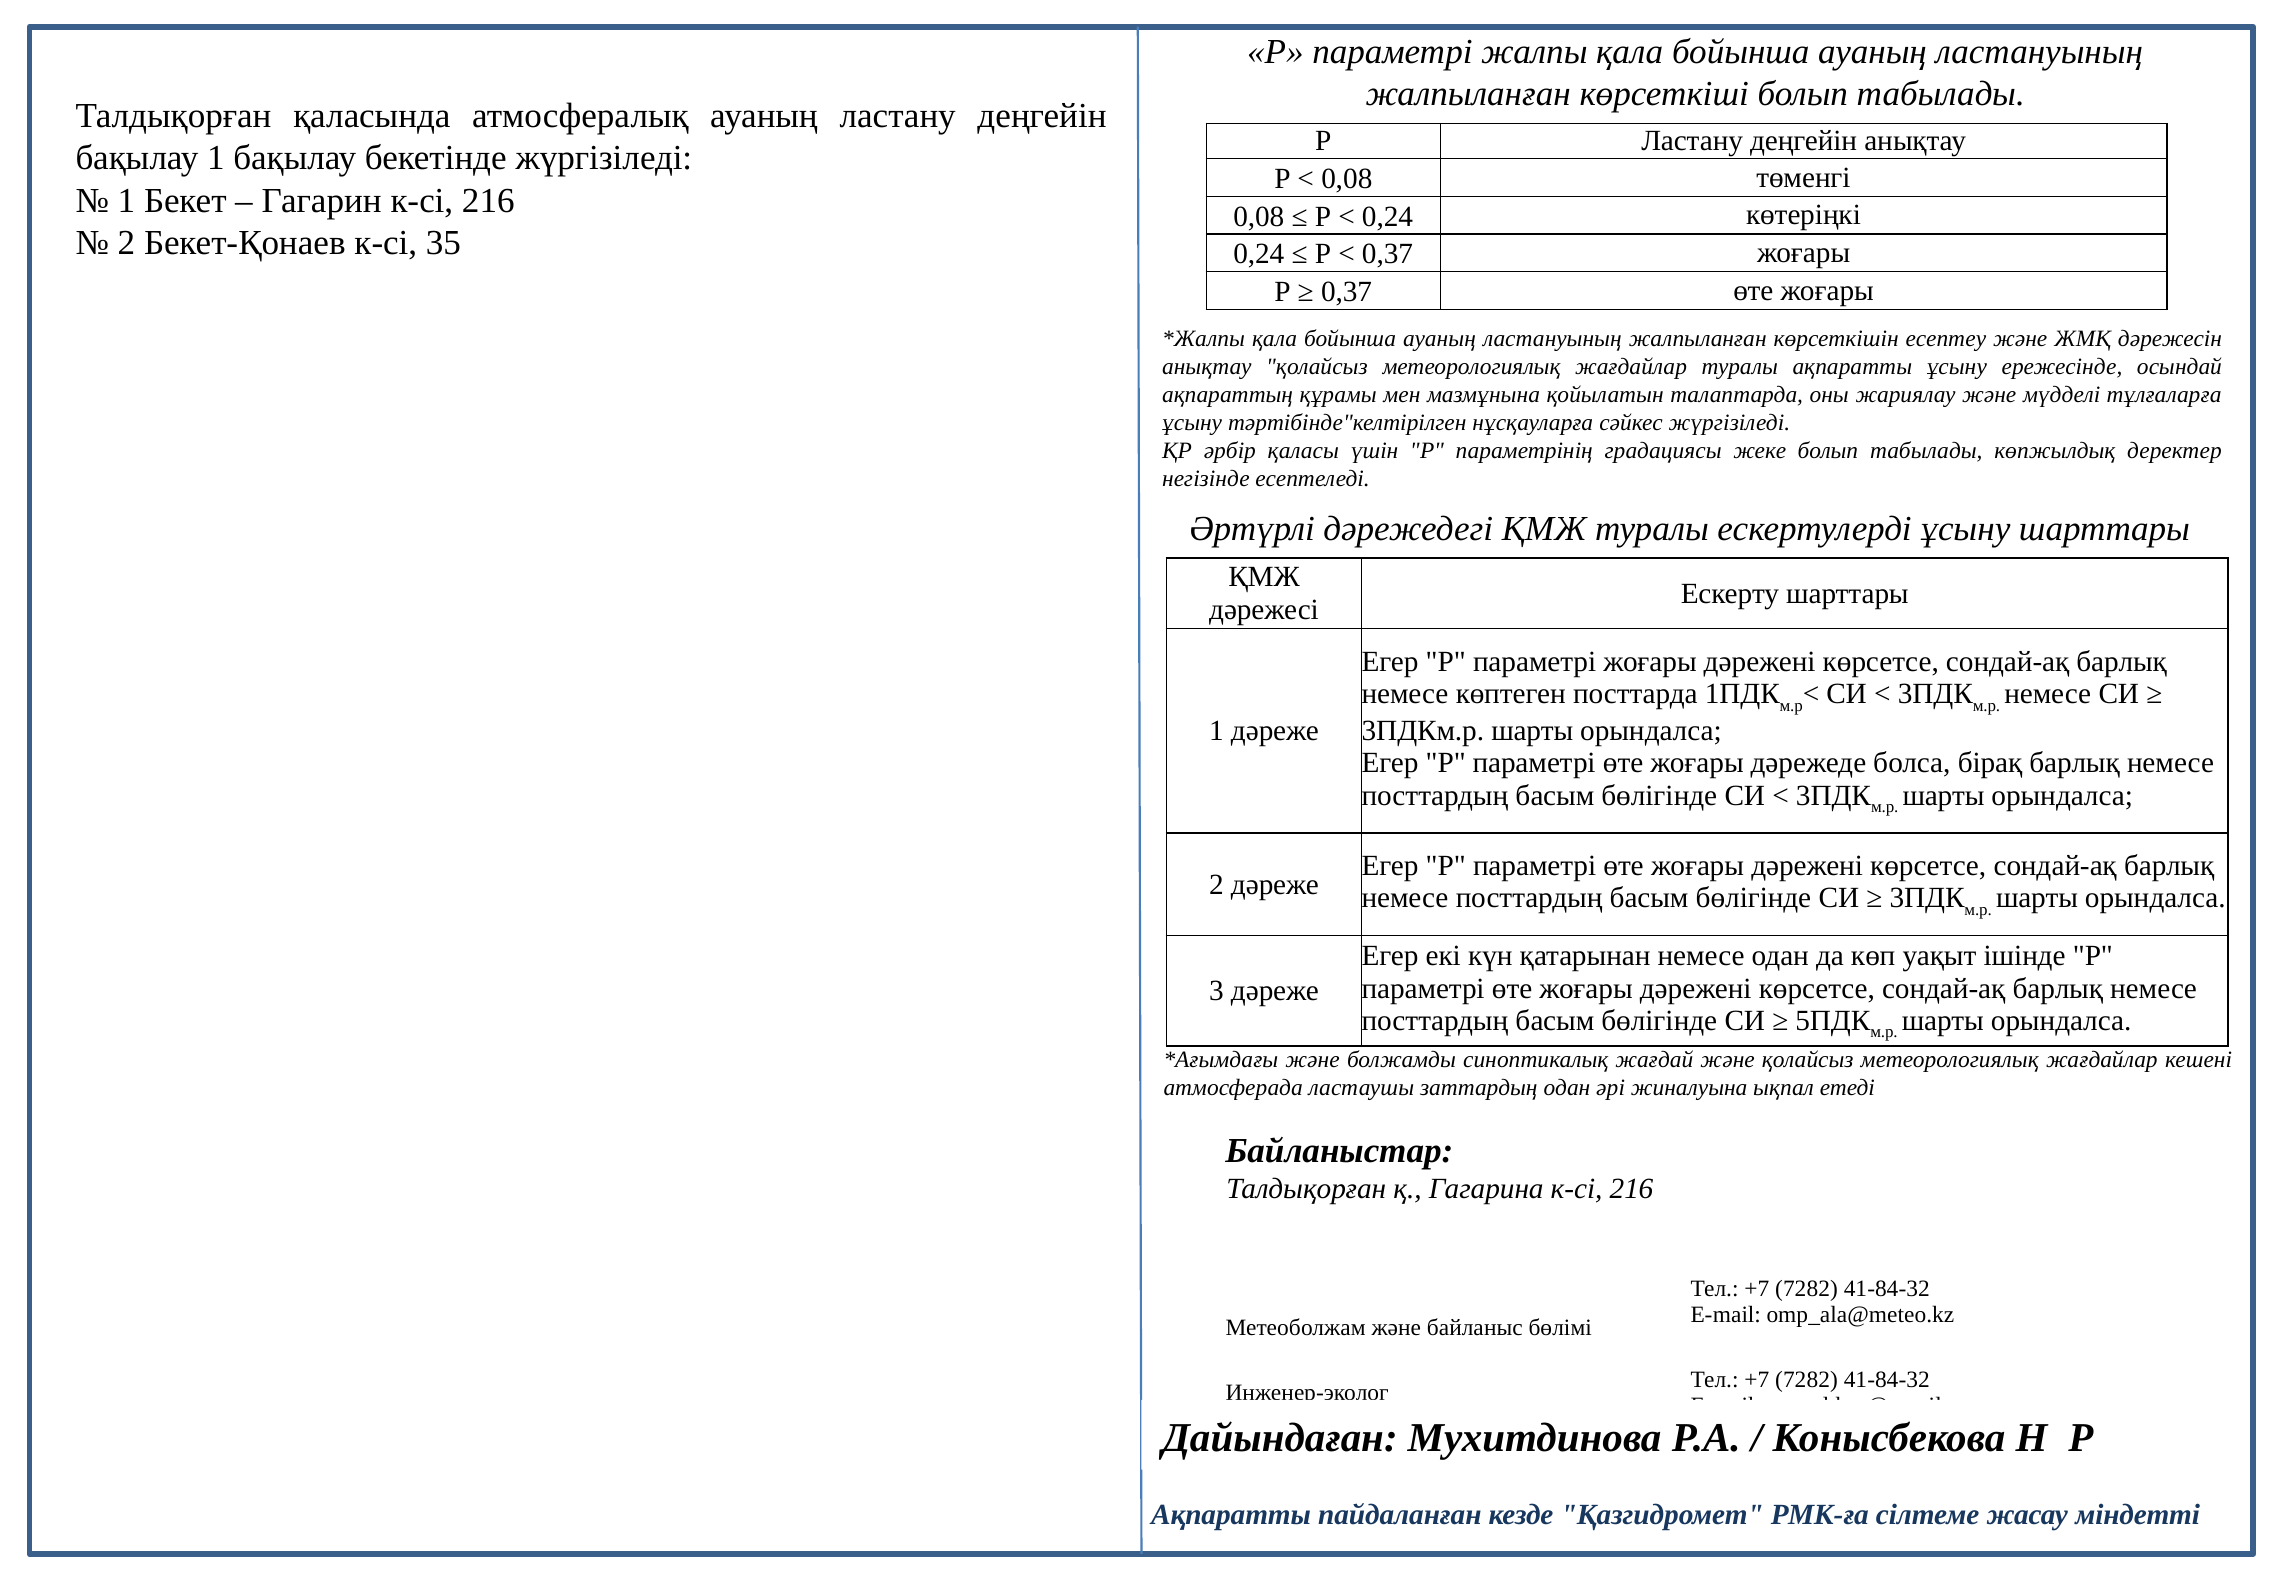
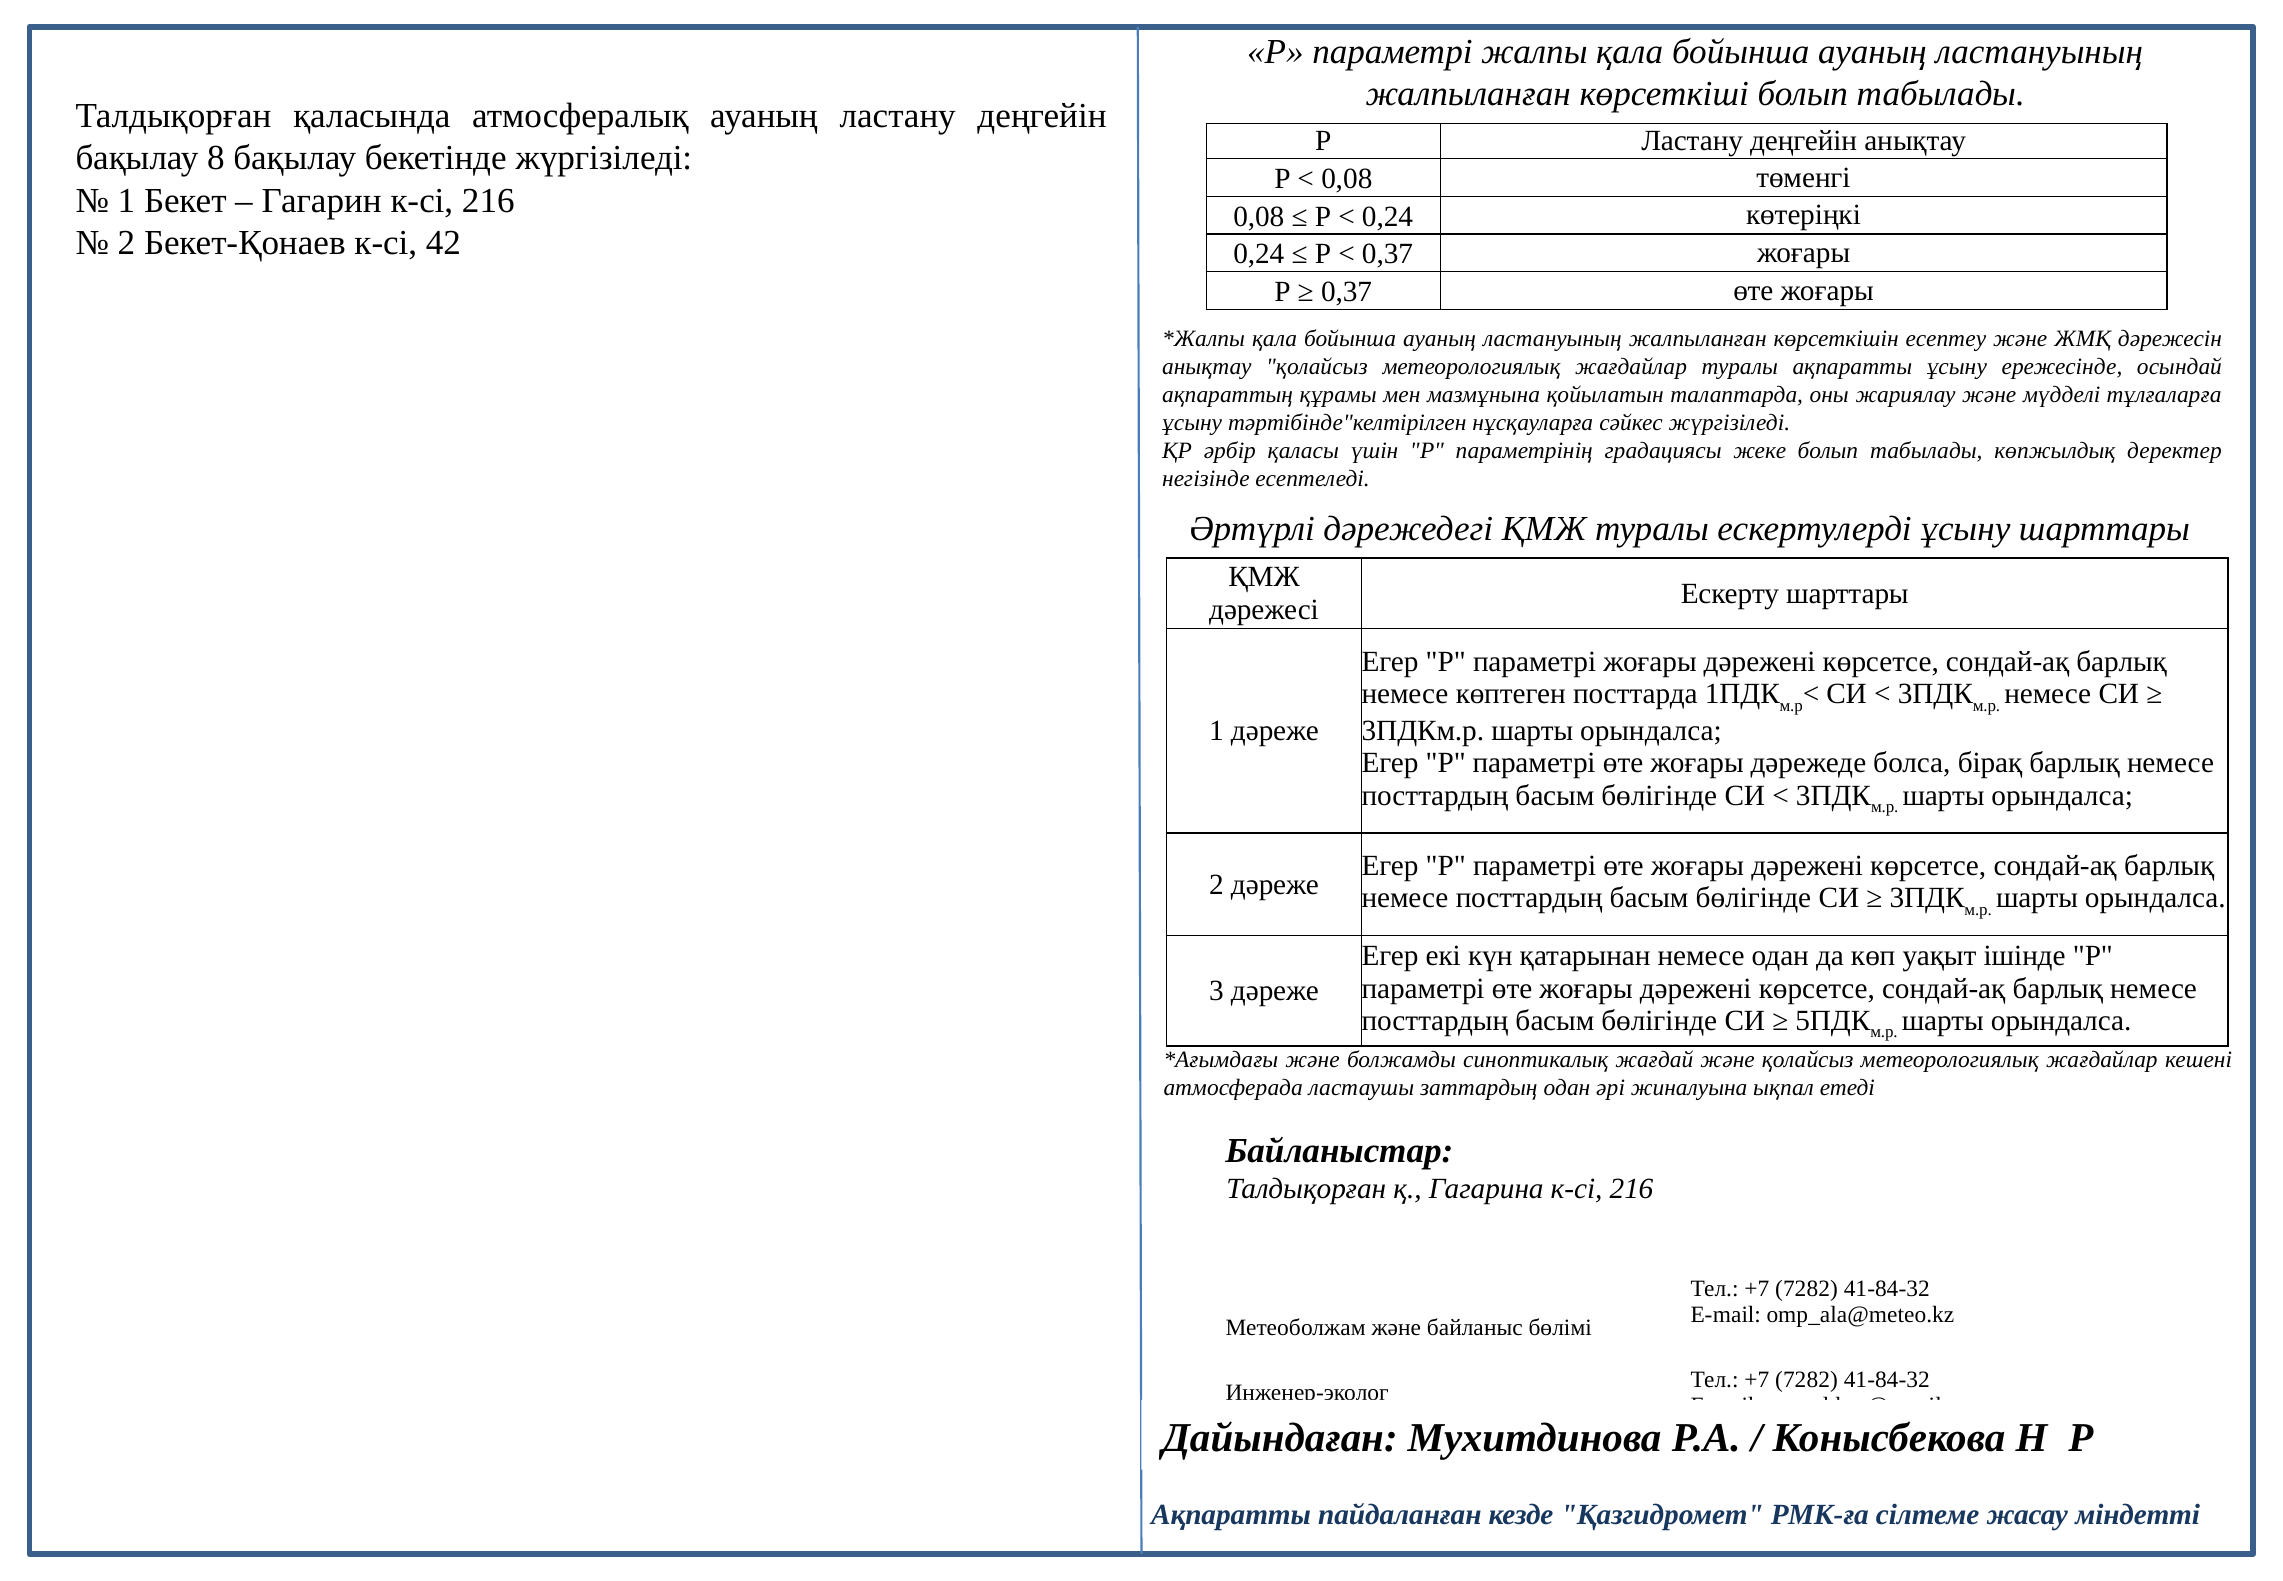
бақылау 1: 1 -> 8
35: 35 -> 42
